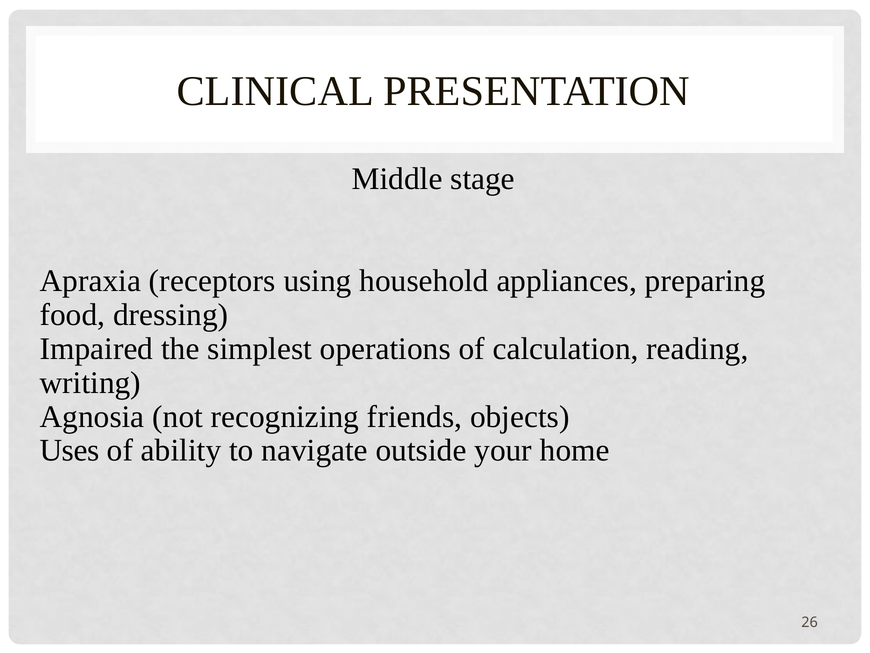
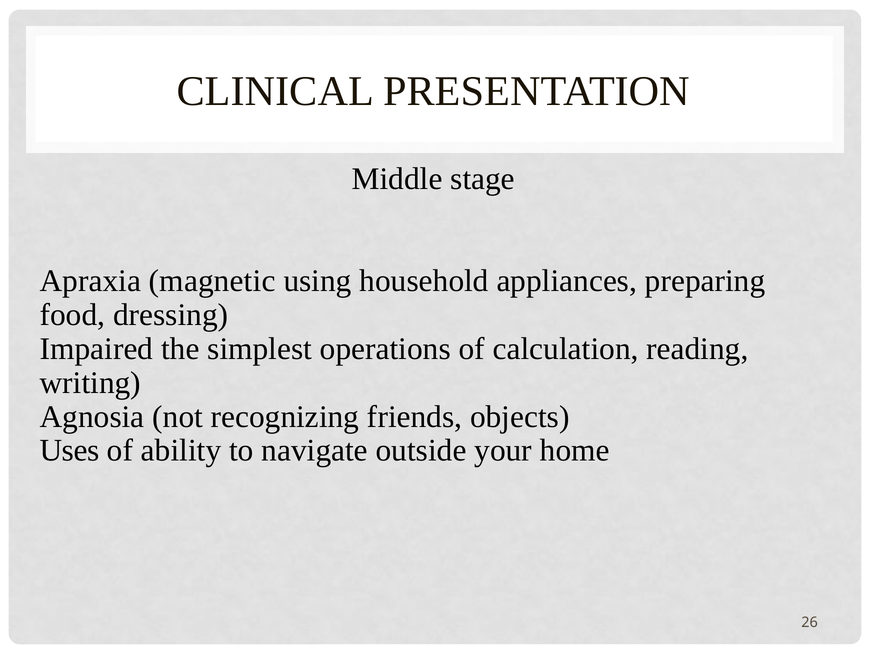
receptors: receptors -> magnetic
